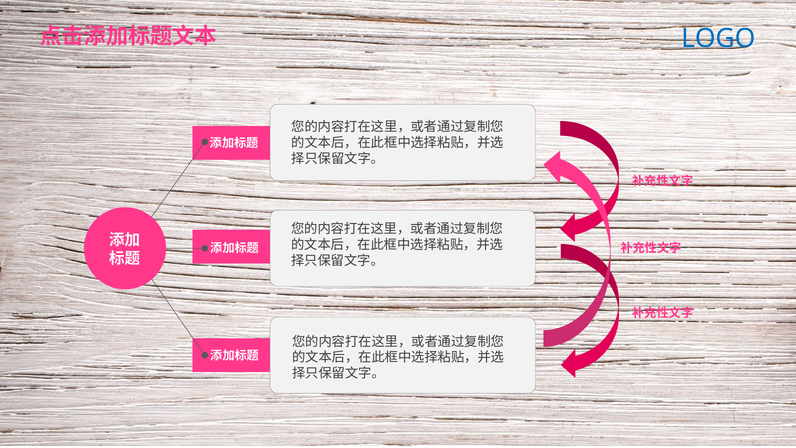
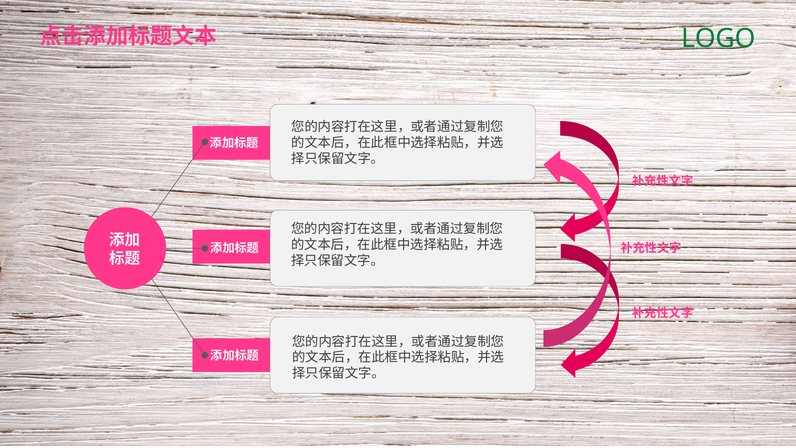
LOGO colour: blue -> green
